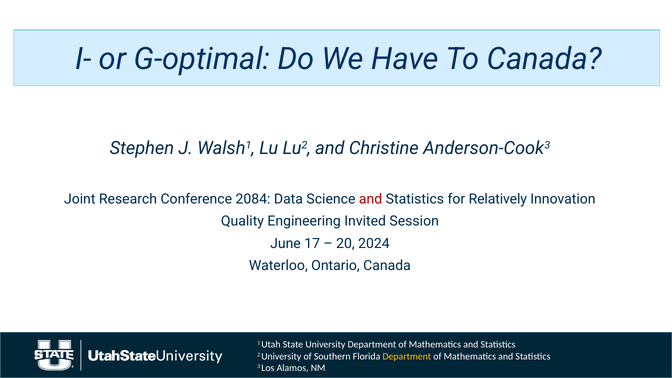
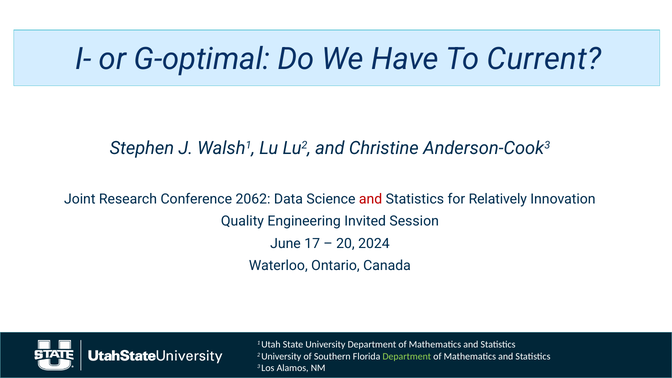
To Canada: Canada -> Current
2084: 2084 -> 2062
Department at (407, 356) colour: yellow -> light green
